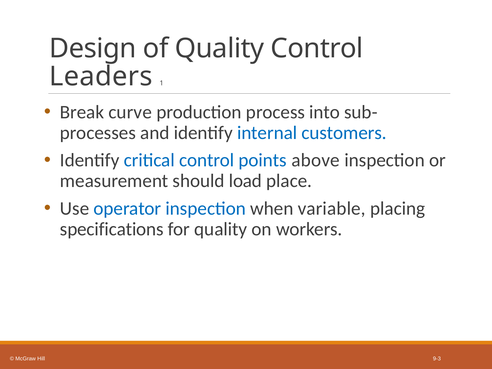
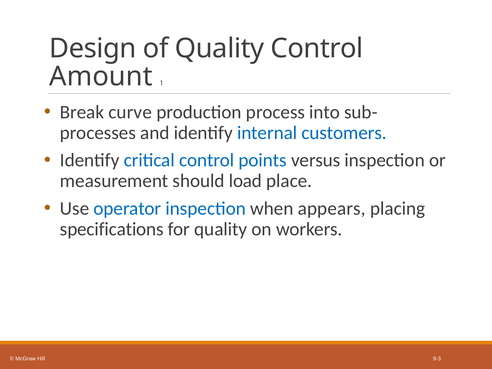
Leaders: Leaders -> Amount
above: above -> versus
variable: variable -> appears
